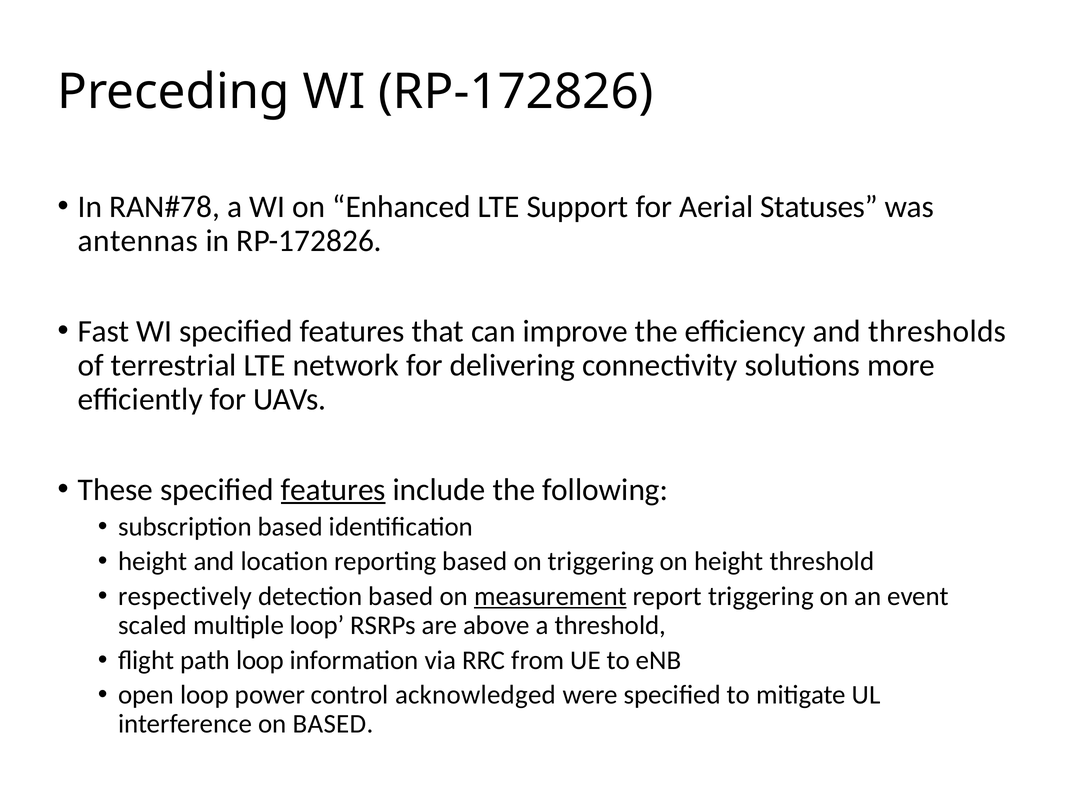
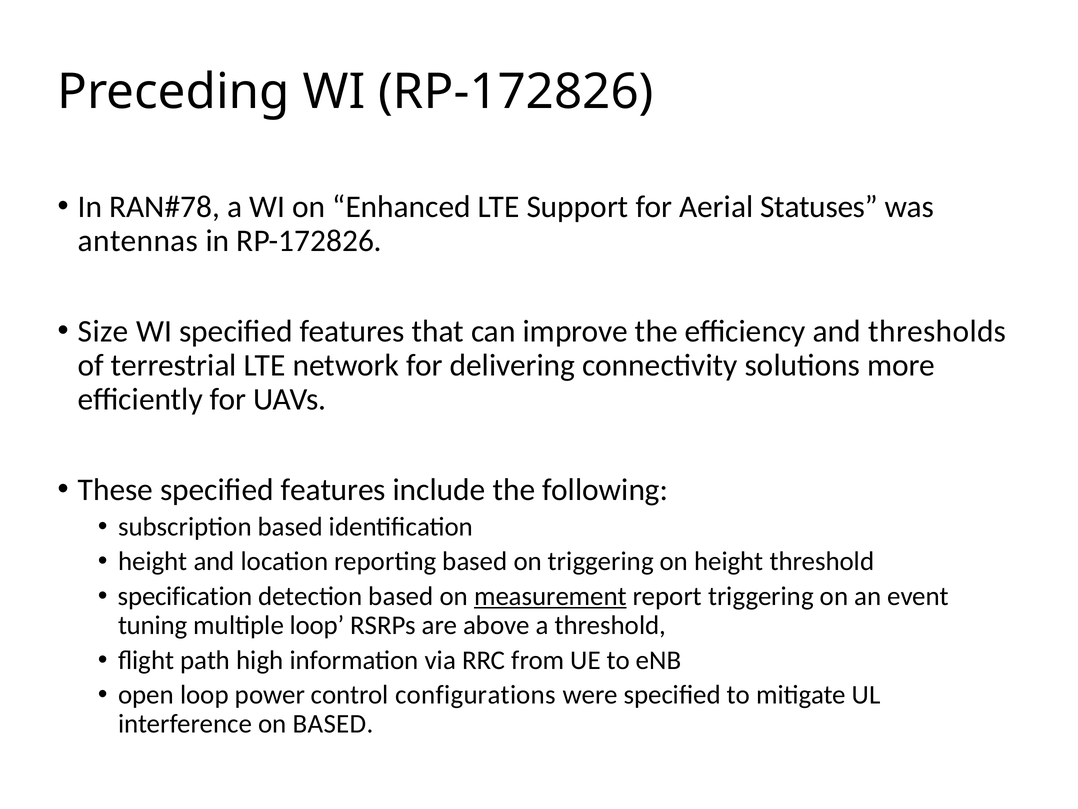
Fast: Fast -> Size
features at (333, 489) underline: present -> none
respectively: respectively -> specification
scaled: scaled -> tuning
path loop: loop -> high
acknowledged: acknowledged -> configurations
